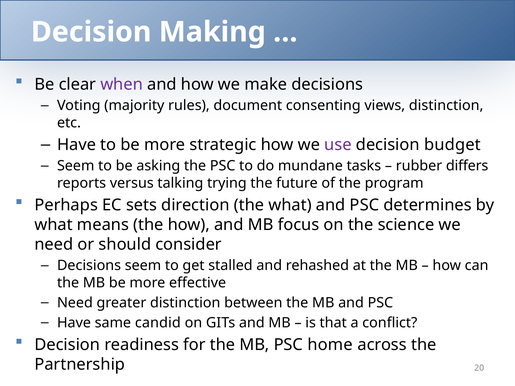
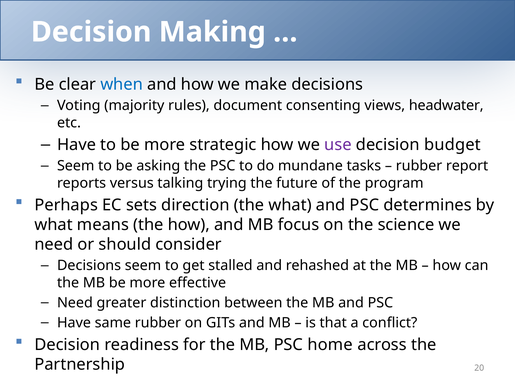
when colour: purple -> blue
views distinction: distinction -> headwater
differs: differs -> report
same candid: candid -> rubber
